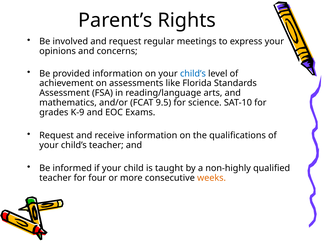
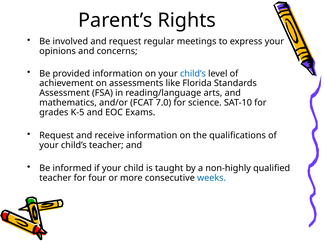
9.5: 9.5 -> 7.0
K-9: K-9 -> K-5
weeks colour: orange -> blue
